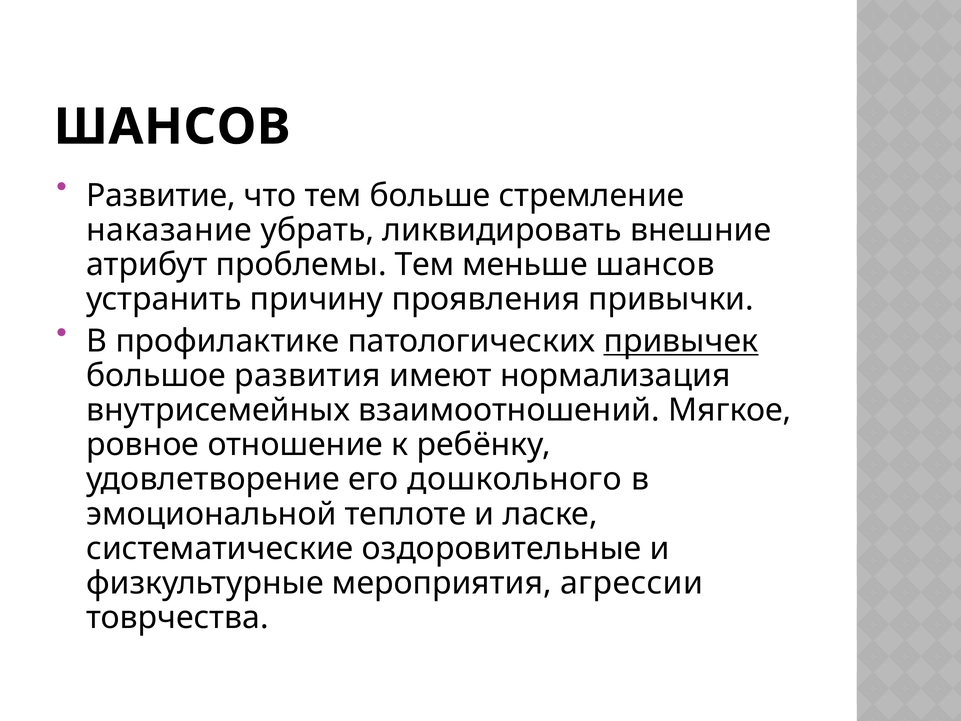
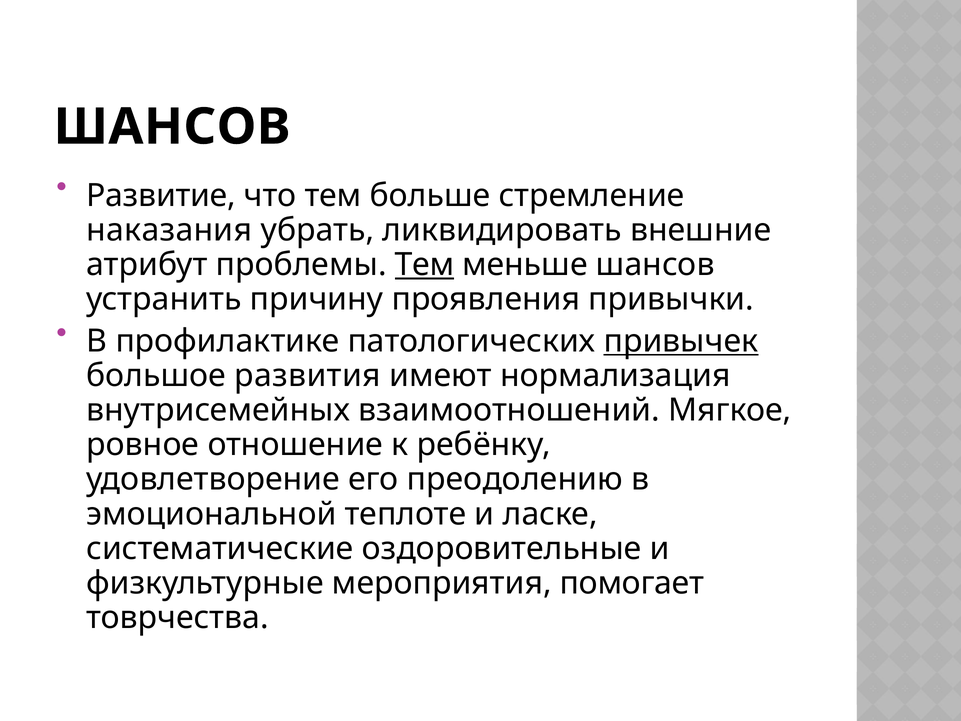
наказание: наказание -> наказания
Тем at (425, 265) underline: none -> present
дошкольного: дошкольного -> преодолению
агрессии: агрессии -> помогает
